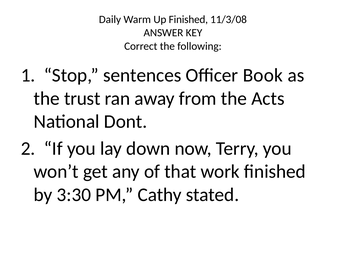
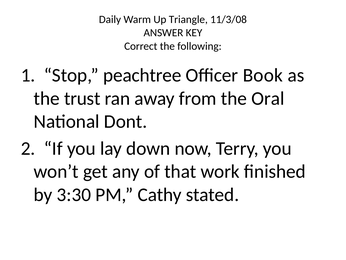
Up Finished: Finished -> Triangle
sentences: sentences -> peachtree
Acts: Acts -> Oral
